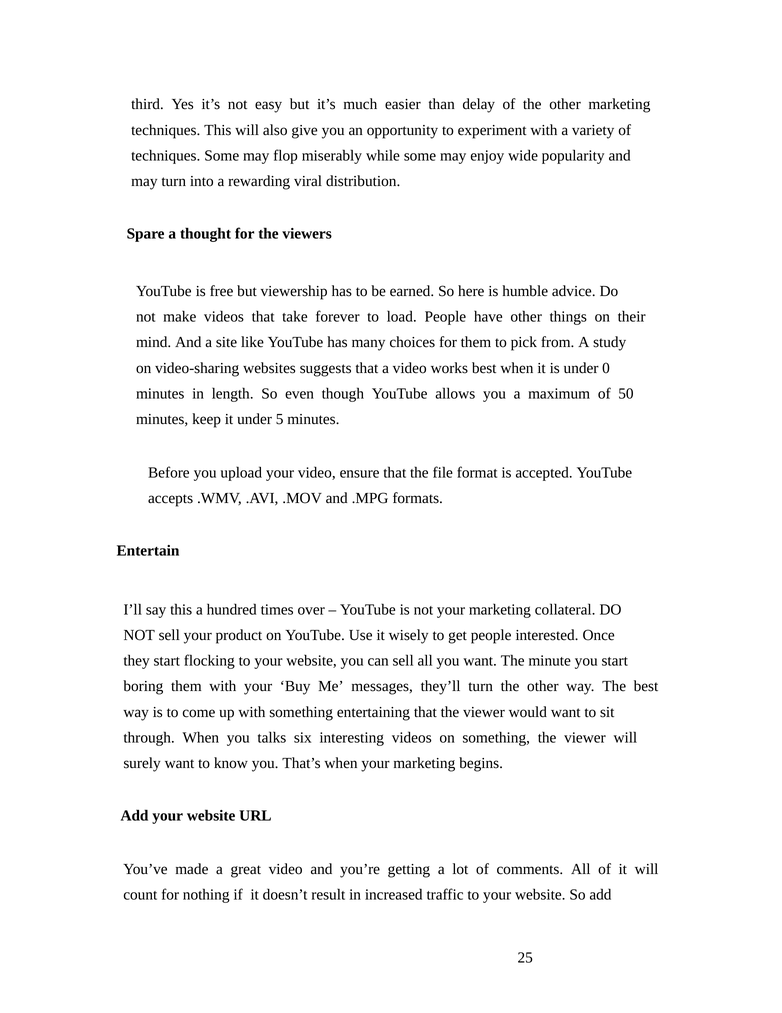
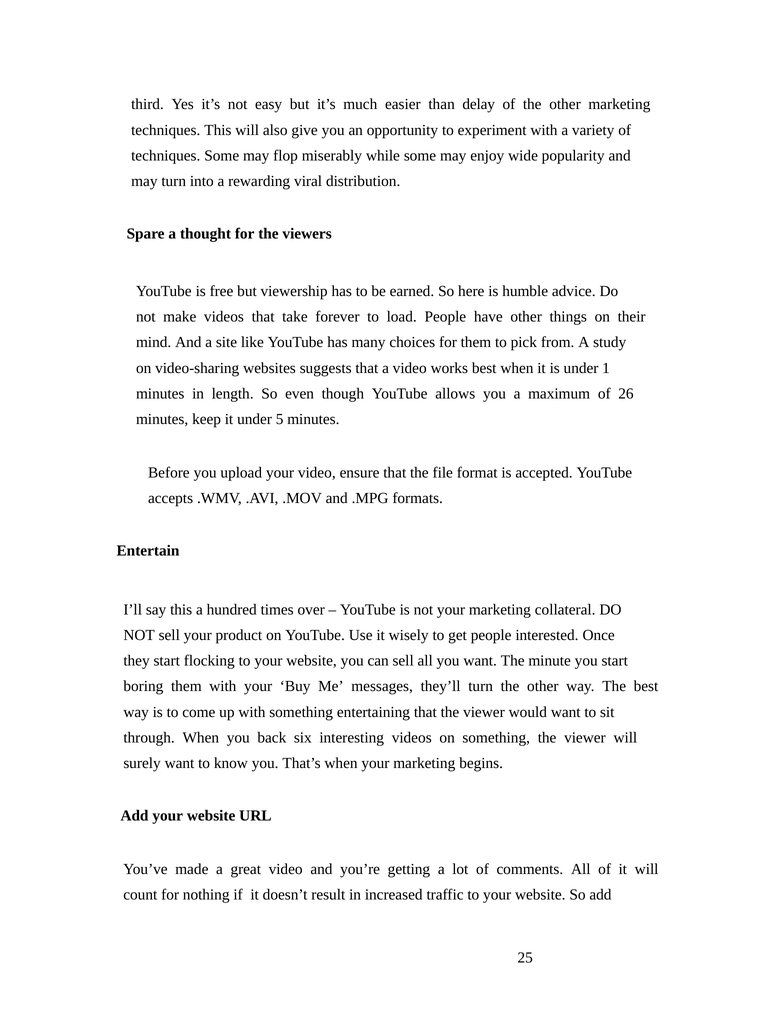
0: 0 -> 1
50: 50 -> 26
talks: talks -> back
